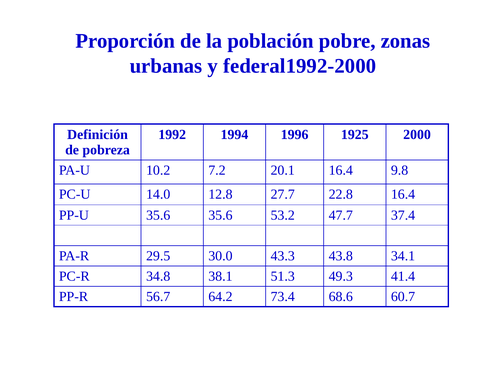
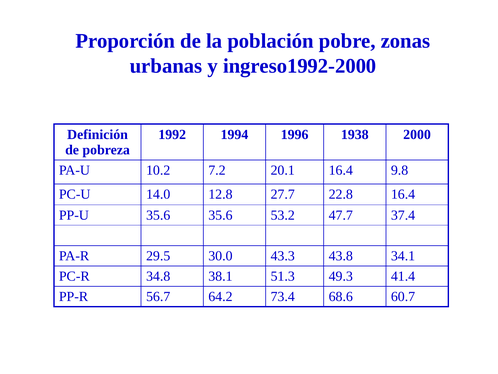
federal1992-2000: federal1992-2000 -> ingreso1992-2000
1925: 1925 -> 1938
